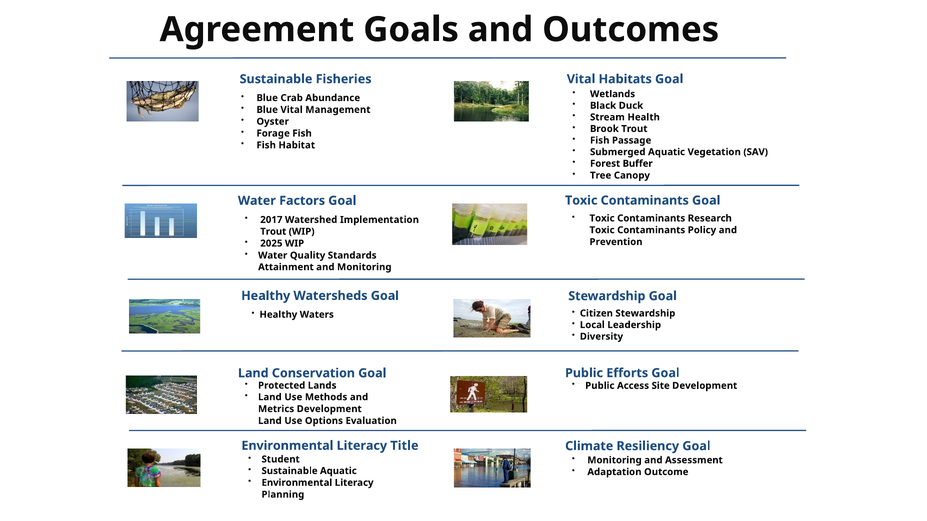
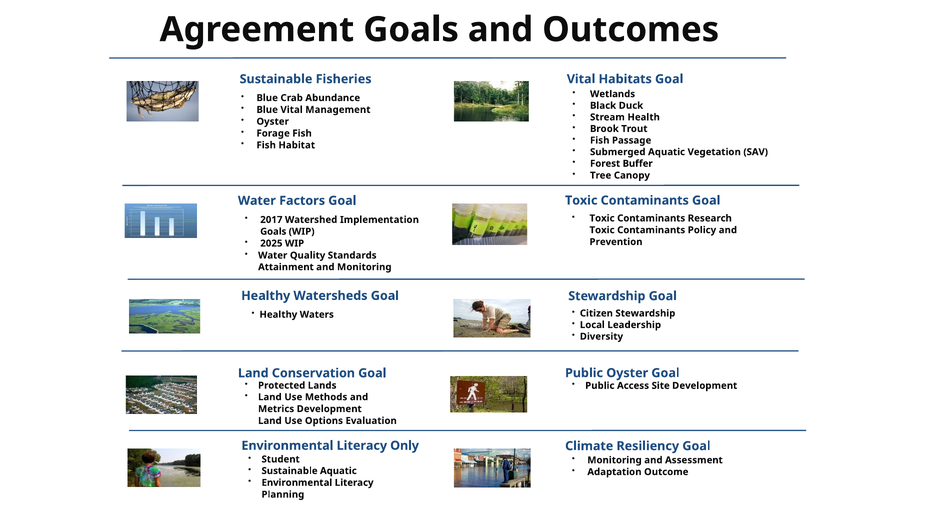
Trout at (273, 232): Trout -> Goals
Public Efforts: Efforts -> Oyster
Title: Title -> Only
